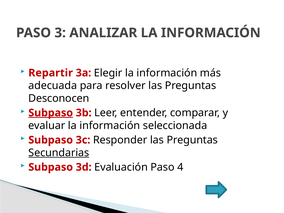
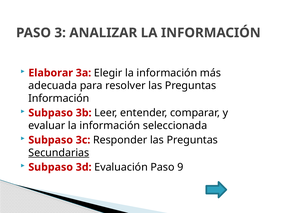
Repartir: Repartir -> Elaborar
Desconocen at (59, 98): Desconocen -> Información
Subpaso at (51, 113) underline: present -> none
4: 4 -> 9
